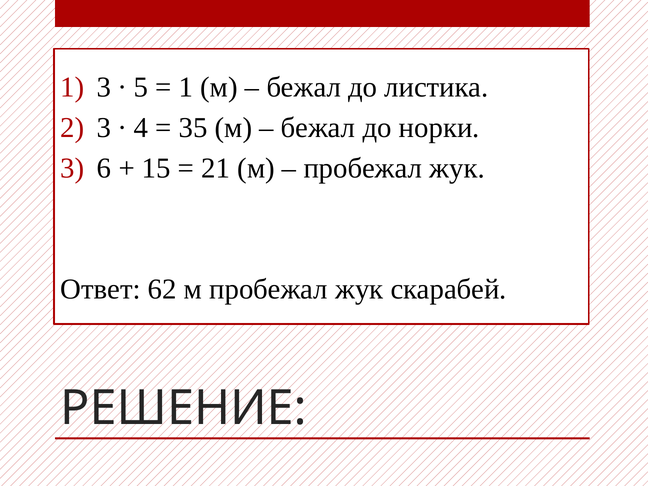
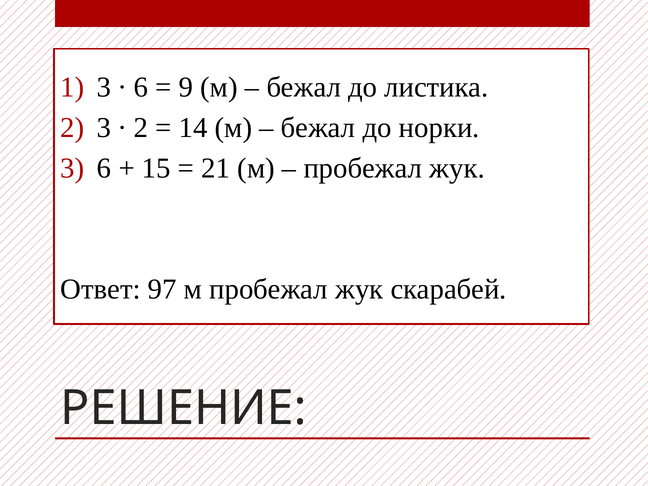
5 at (141, 87): 5 -> 6
1 at (186, 87): 1 -> 9
4 at (141, 128): 4 -> 2
35: 35 -> 14
62: 62 -> 97
